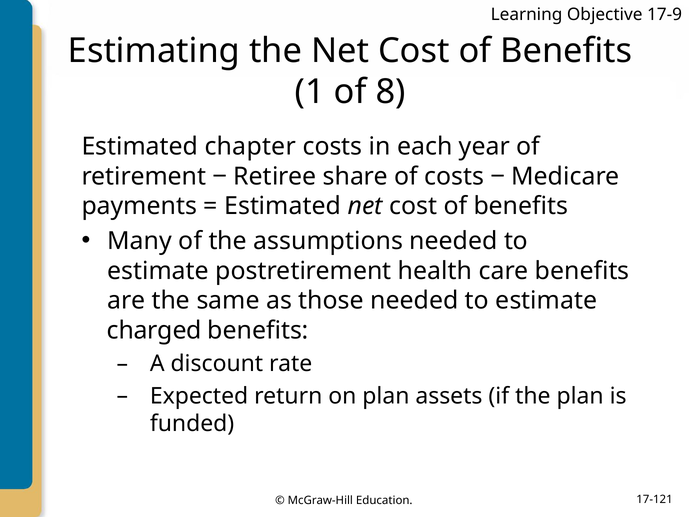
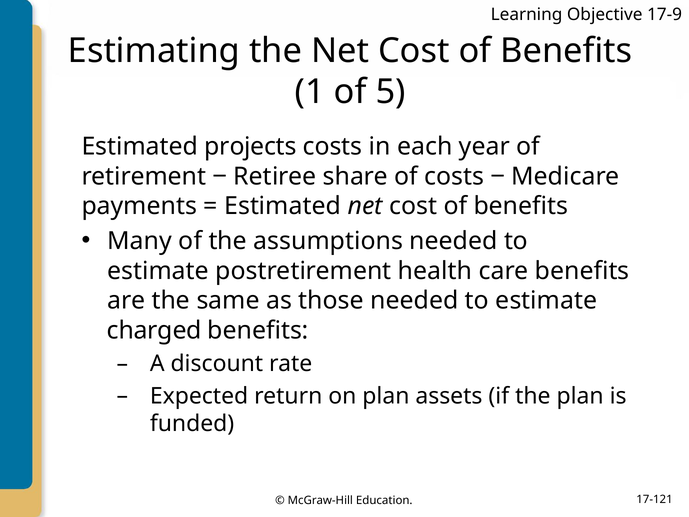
8: 8 -> 5
chapter: chapter -> projects
